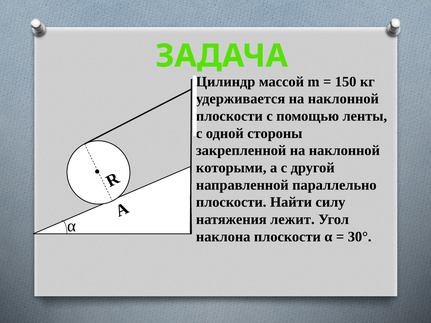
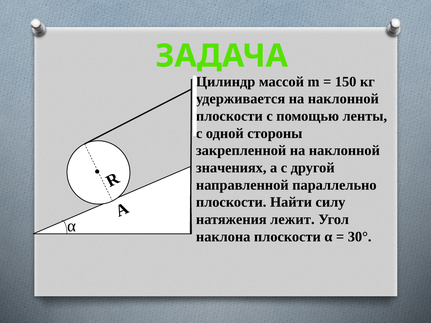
которыми: которыми -> значениях
